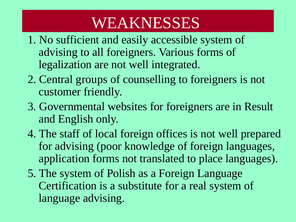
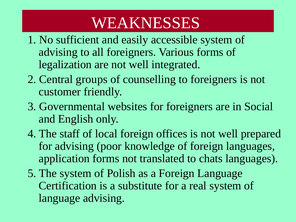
Result: Result -> Social
place: place -> chats
